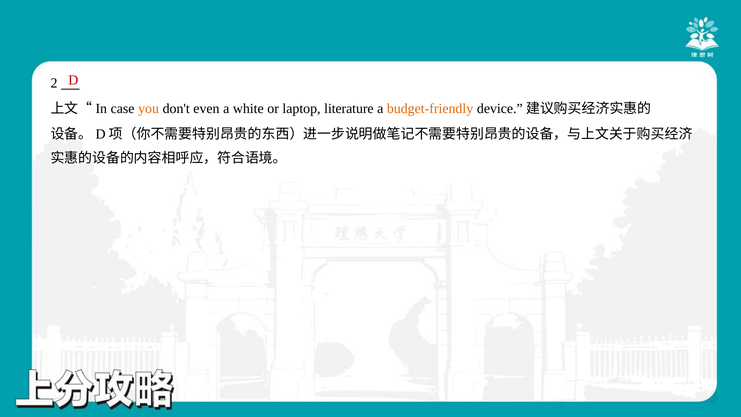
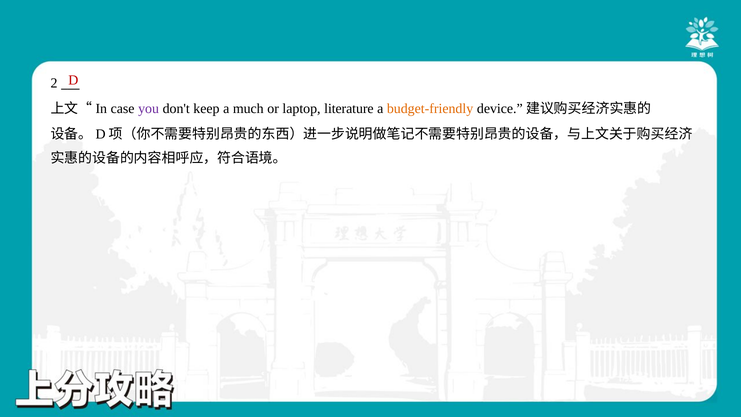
you colour: orange -> purple
even: even -> keep
white: white -> much
